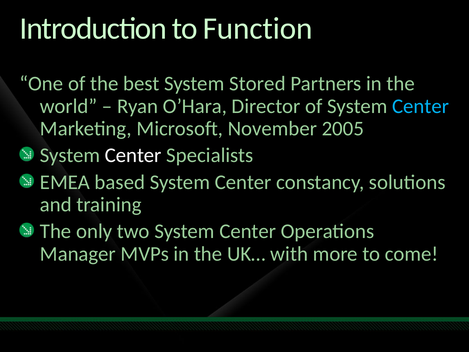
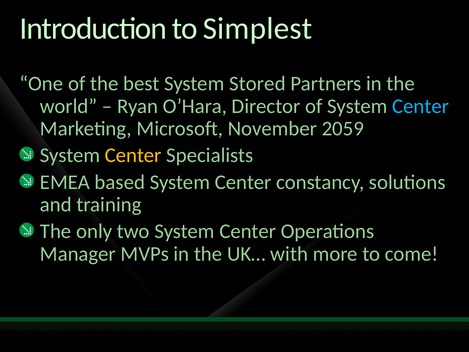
Function: Function -> Simplest
2005: 2005 -> 2059
Center at (133, 155) colour: white -> yellow
